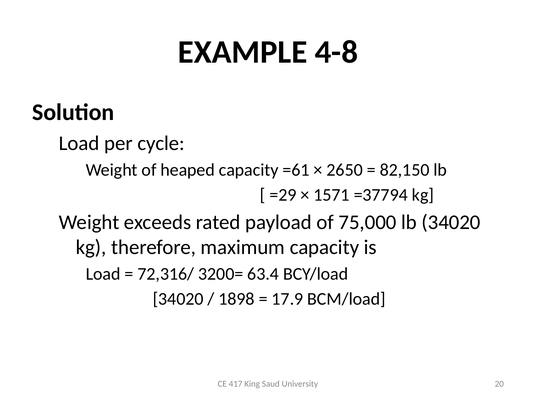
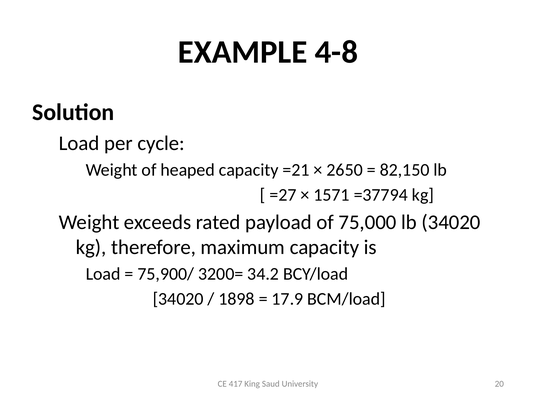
=61: =61 -> =21
=29: =29 -> =27
72,316/: 72,316/ -> 75,900/
63.4: 63.4 -> 34.2
